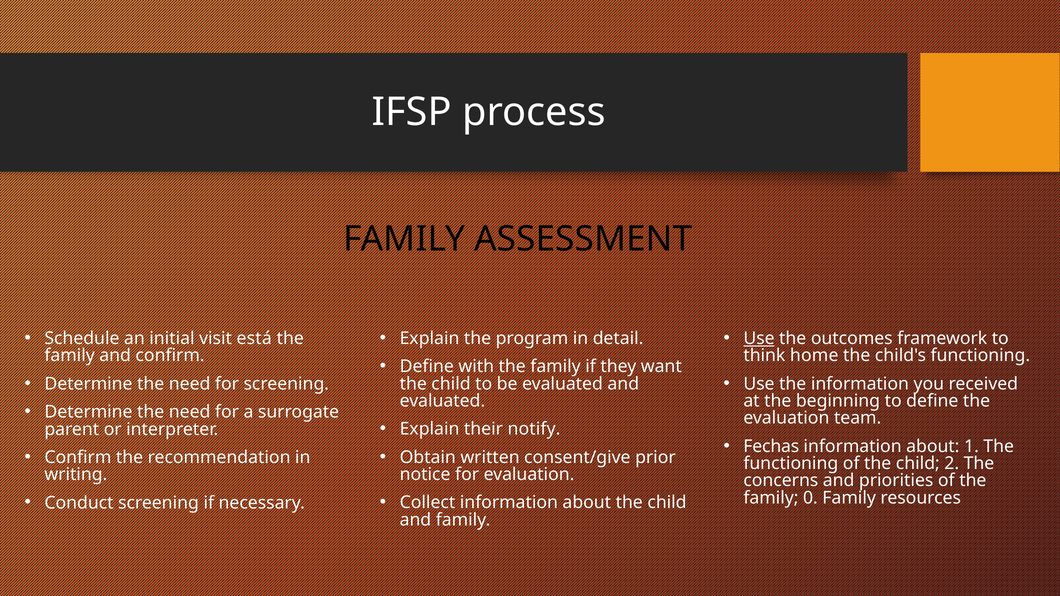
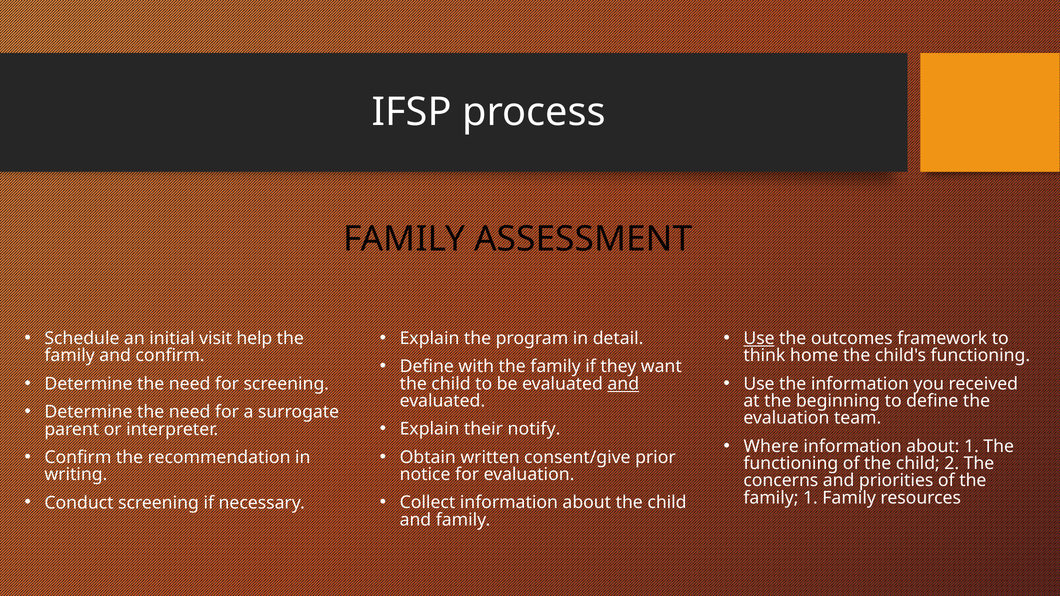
está: está -> help
and at (623, 384) underline: none -> present
Fechas: Fechas -> Where
family 0: 0 -> 1
